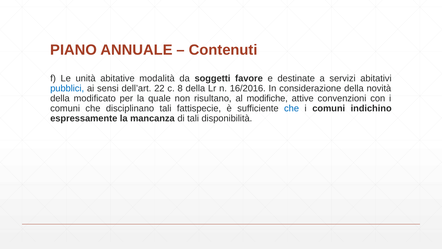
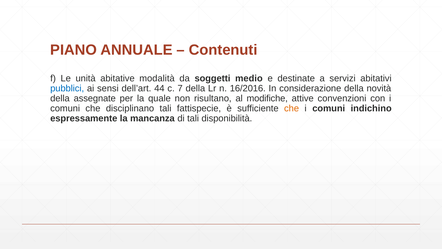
favore: favore -> medio
22: 22 -> 44
8: 8 -> 7
modificato: modificato -> assegnate
che at (292, 108) colour: blue -> orange
